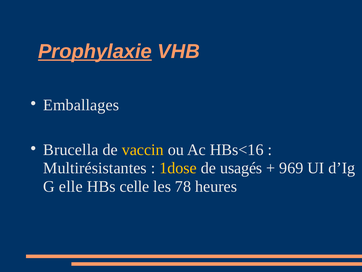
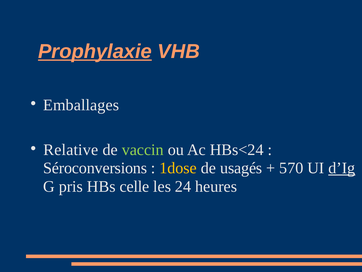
Brucella: Brucella -> Relative
vaccin colour: yellow -> light green
HBs<16: HBs<16 -> HBs<24
Multirésistantes: Multirésistantes -> Séroconversions
969: 969 -> 570
d’Ig underline: none -> present
elle: elle -> pris
78: 78 -> 24
